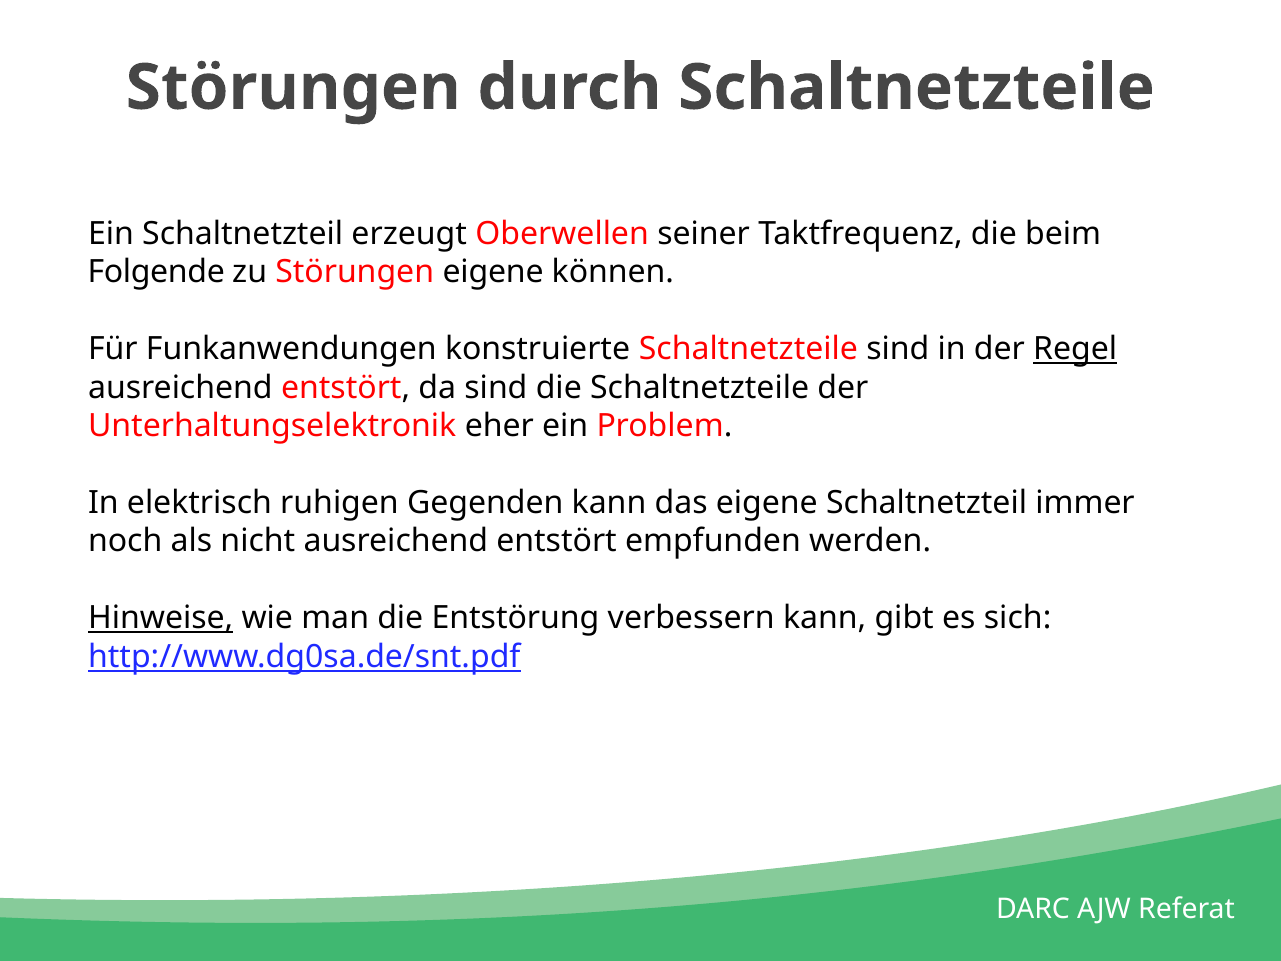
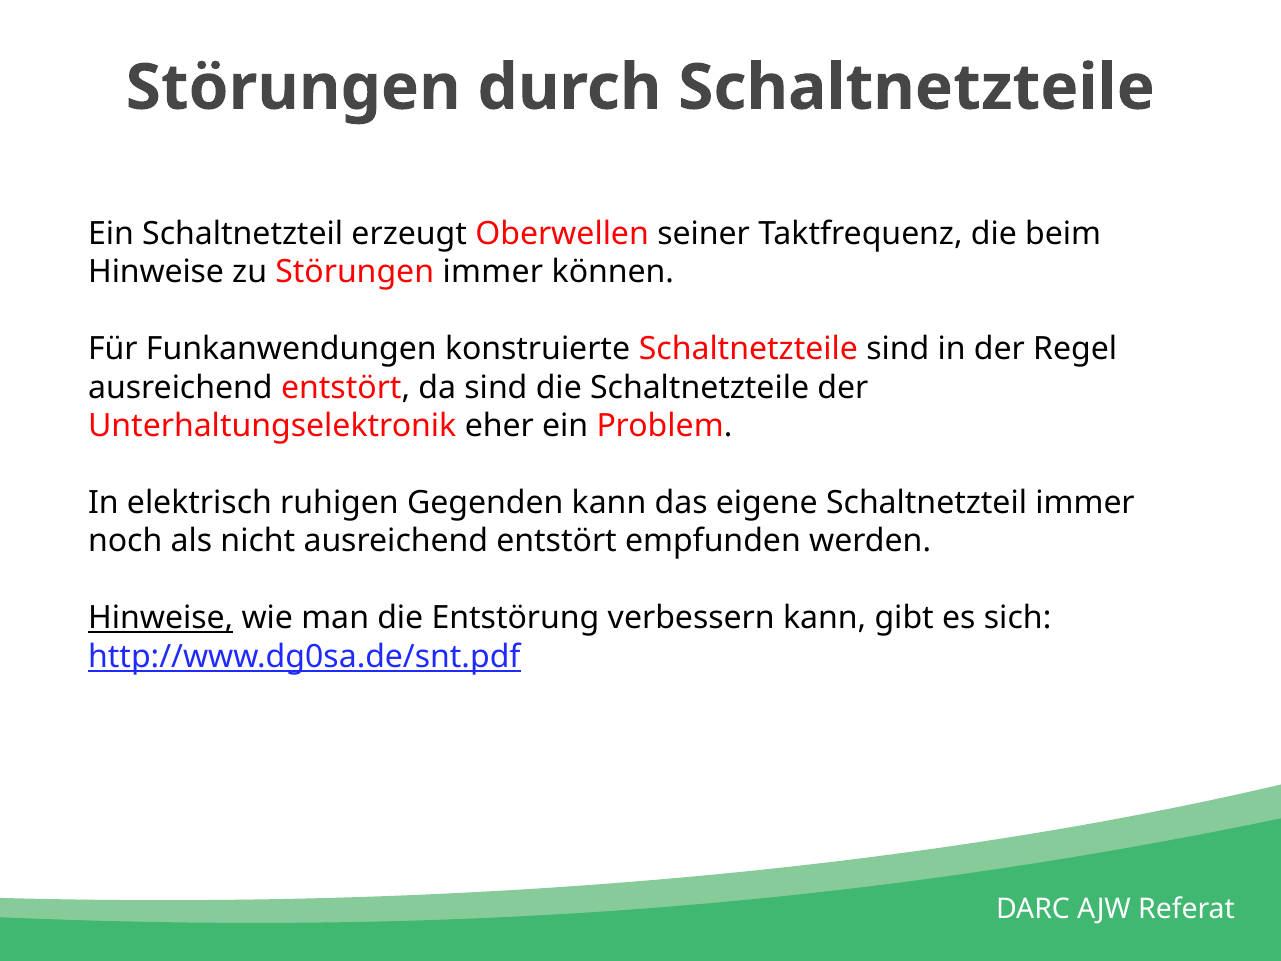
Folgende at (156, 272): Folgende -> Hinweise
Störungen eigene: eigene -> immer
Regel underline: present -> none
